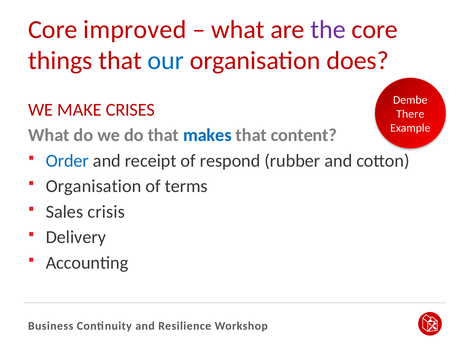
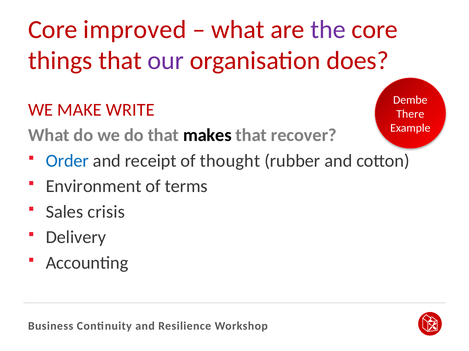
our colour: blue -> purple
CRISES: CRISES -> WRITE
makes colour: blue -> black
content: content -> recover
respond: respond -> thought
Organisation at (94, 187): Organisation -> Environment
